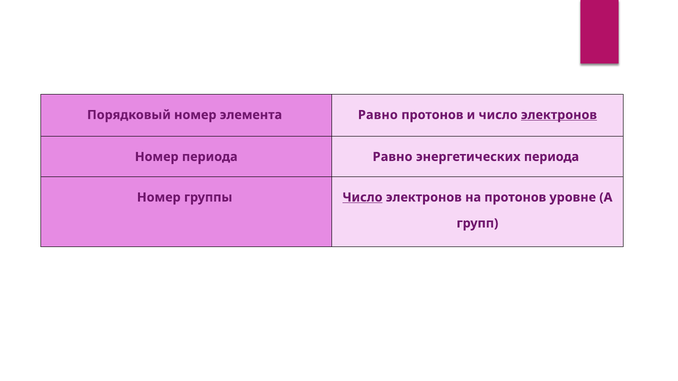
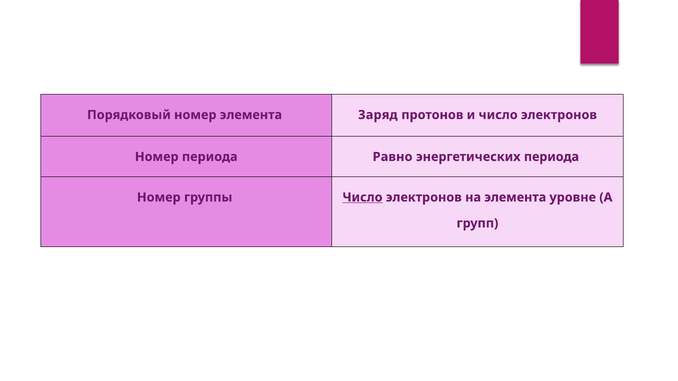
элемента Равно: Равно -> Заряд
электронов at (559, 115) underline: present -> none
на протонов: протонов -> элемента
